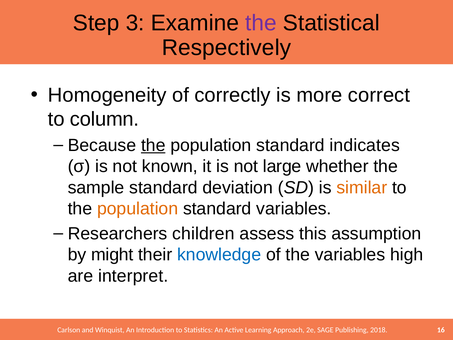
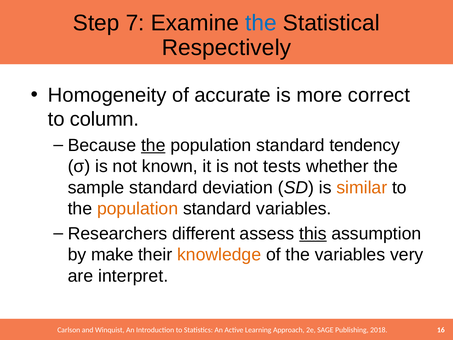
3: 3 -> 7
the at (261, 23) colour: purple -> blue
correctly: correctly -> accurate
indicates: indicates -> tendency
large: large -> tests
children: children -> different
this underline: none -> present
might: might -> make
knowledge colour: blue -> orange
high: high -> very
